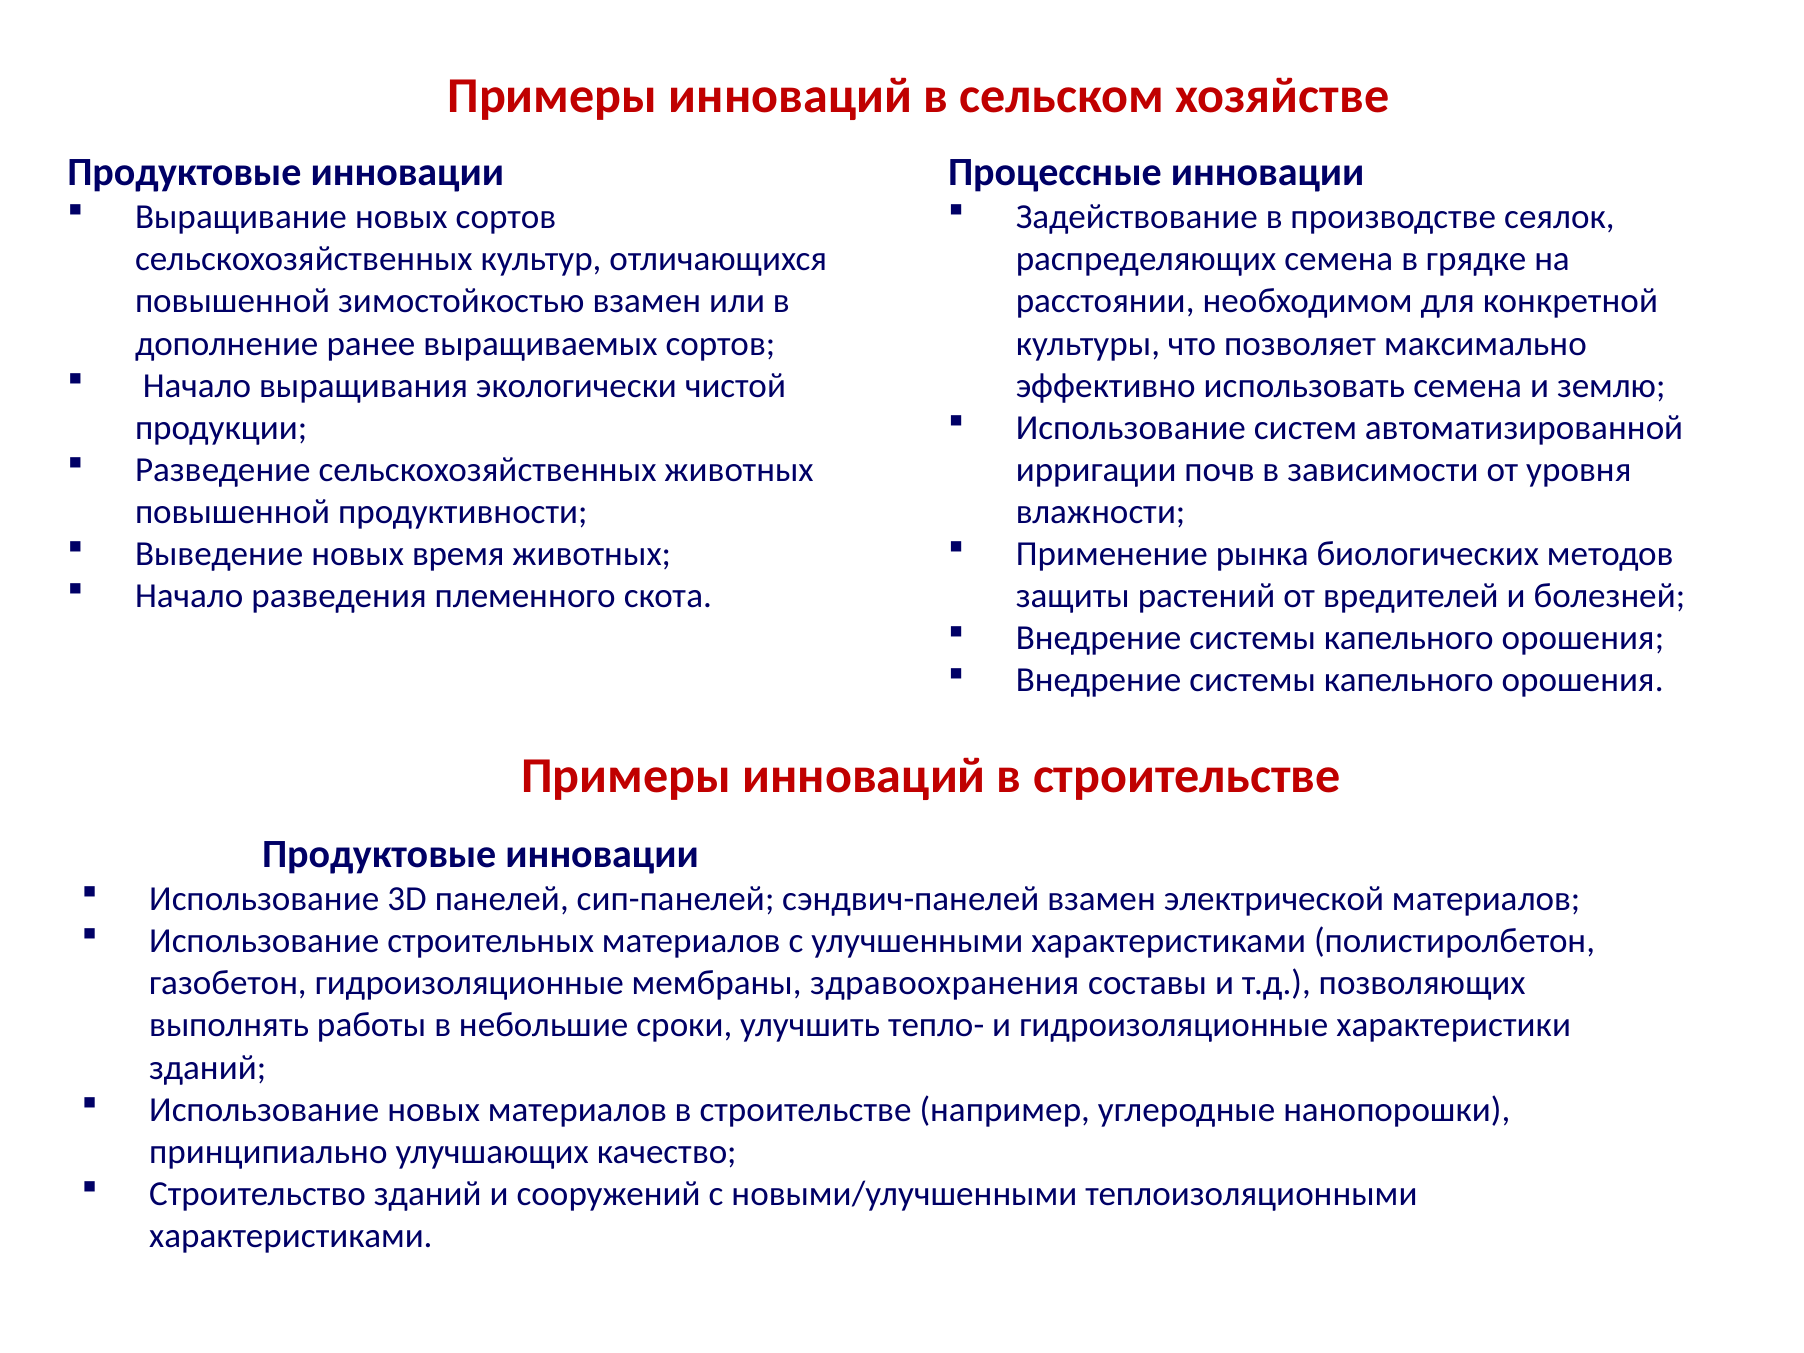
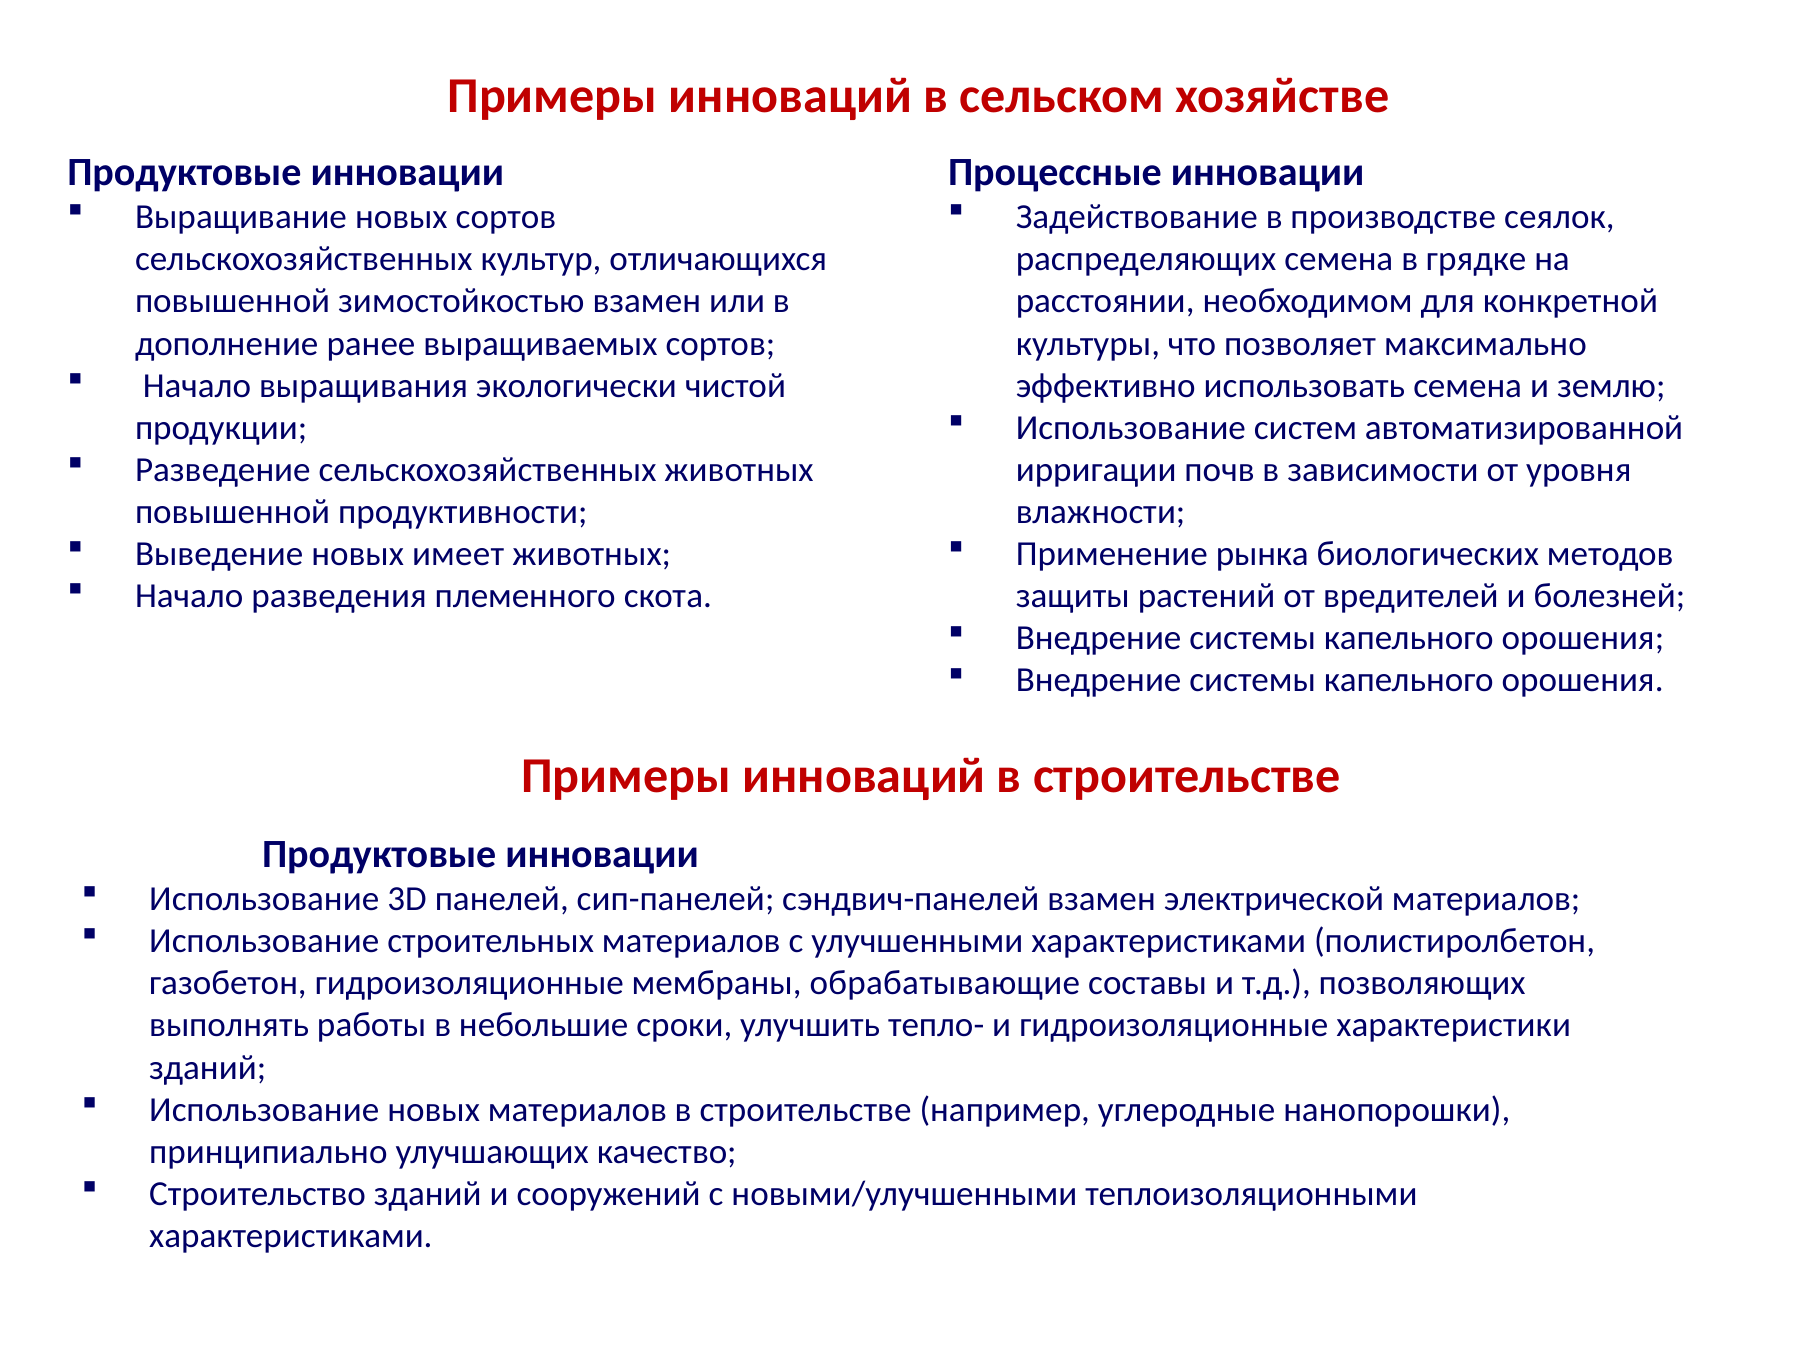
время: время -> имеет
здравоохранения: здравоохранения -> обрабатывающие
